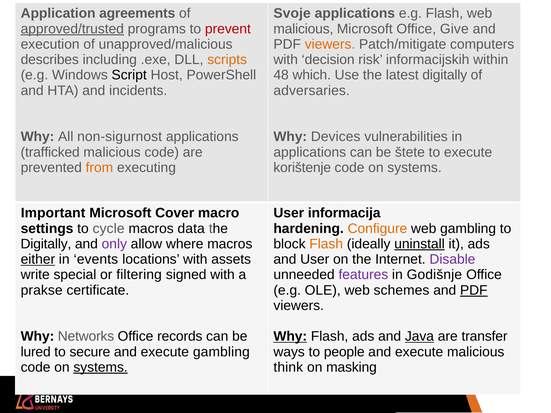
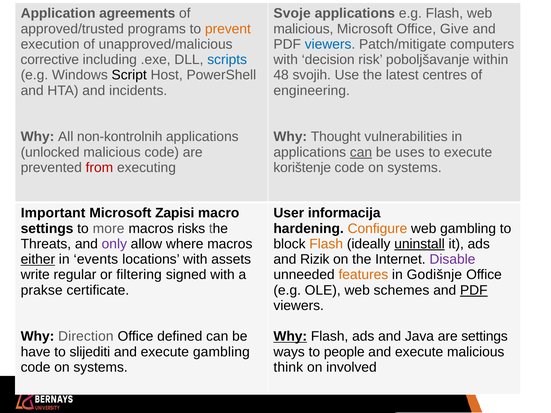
approved/trusted underline: present -> none
prevent colour: red -> orange
viewers at (330, 44) colour: orange -> blue
describes: describes -> corrective
scripts colour: orange -> blue
informacijskih: informacijskih -> poboljšavanje
which: which -> svojih
latest digitally: digitally -> centres
adversaries: adversaries -> engineering
non-sigurnost: non-sigurnost -> non-kontrolnih
Devices: Devices -> Thought
trafficked: trafficked -> unlocked
can at (361, 152) underline: none -> present
štete: štete -> uses
from colour: orange -> red
Cover: Cover -> Zapisi
cycle: cycle -> more
data: data -> risks
Digitally at (46, 244): Digitally -> Threats
and User: User -> Rizik
special: special -> regular
features colour: purple -> orange
Networks: Networks -> Direction
records: records -> defined
Java underline: present -> none
are transfer: transfer -> settings
lured: lured -> have
secure: secure -> slijediti
systems at (101, 367) underline: present -> none
masking: masking -> involved
